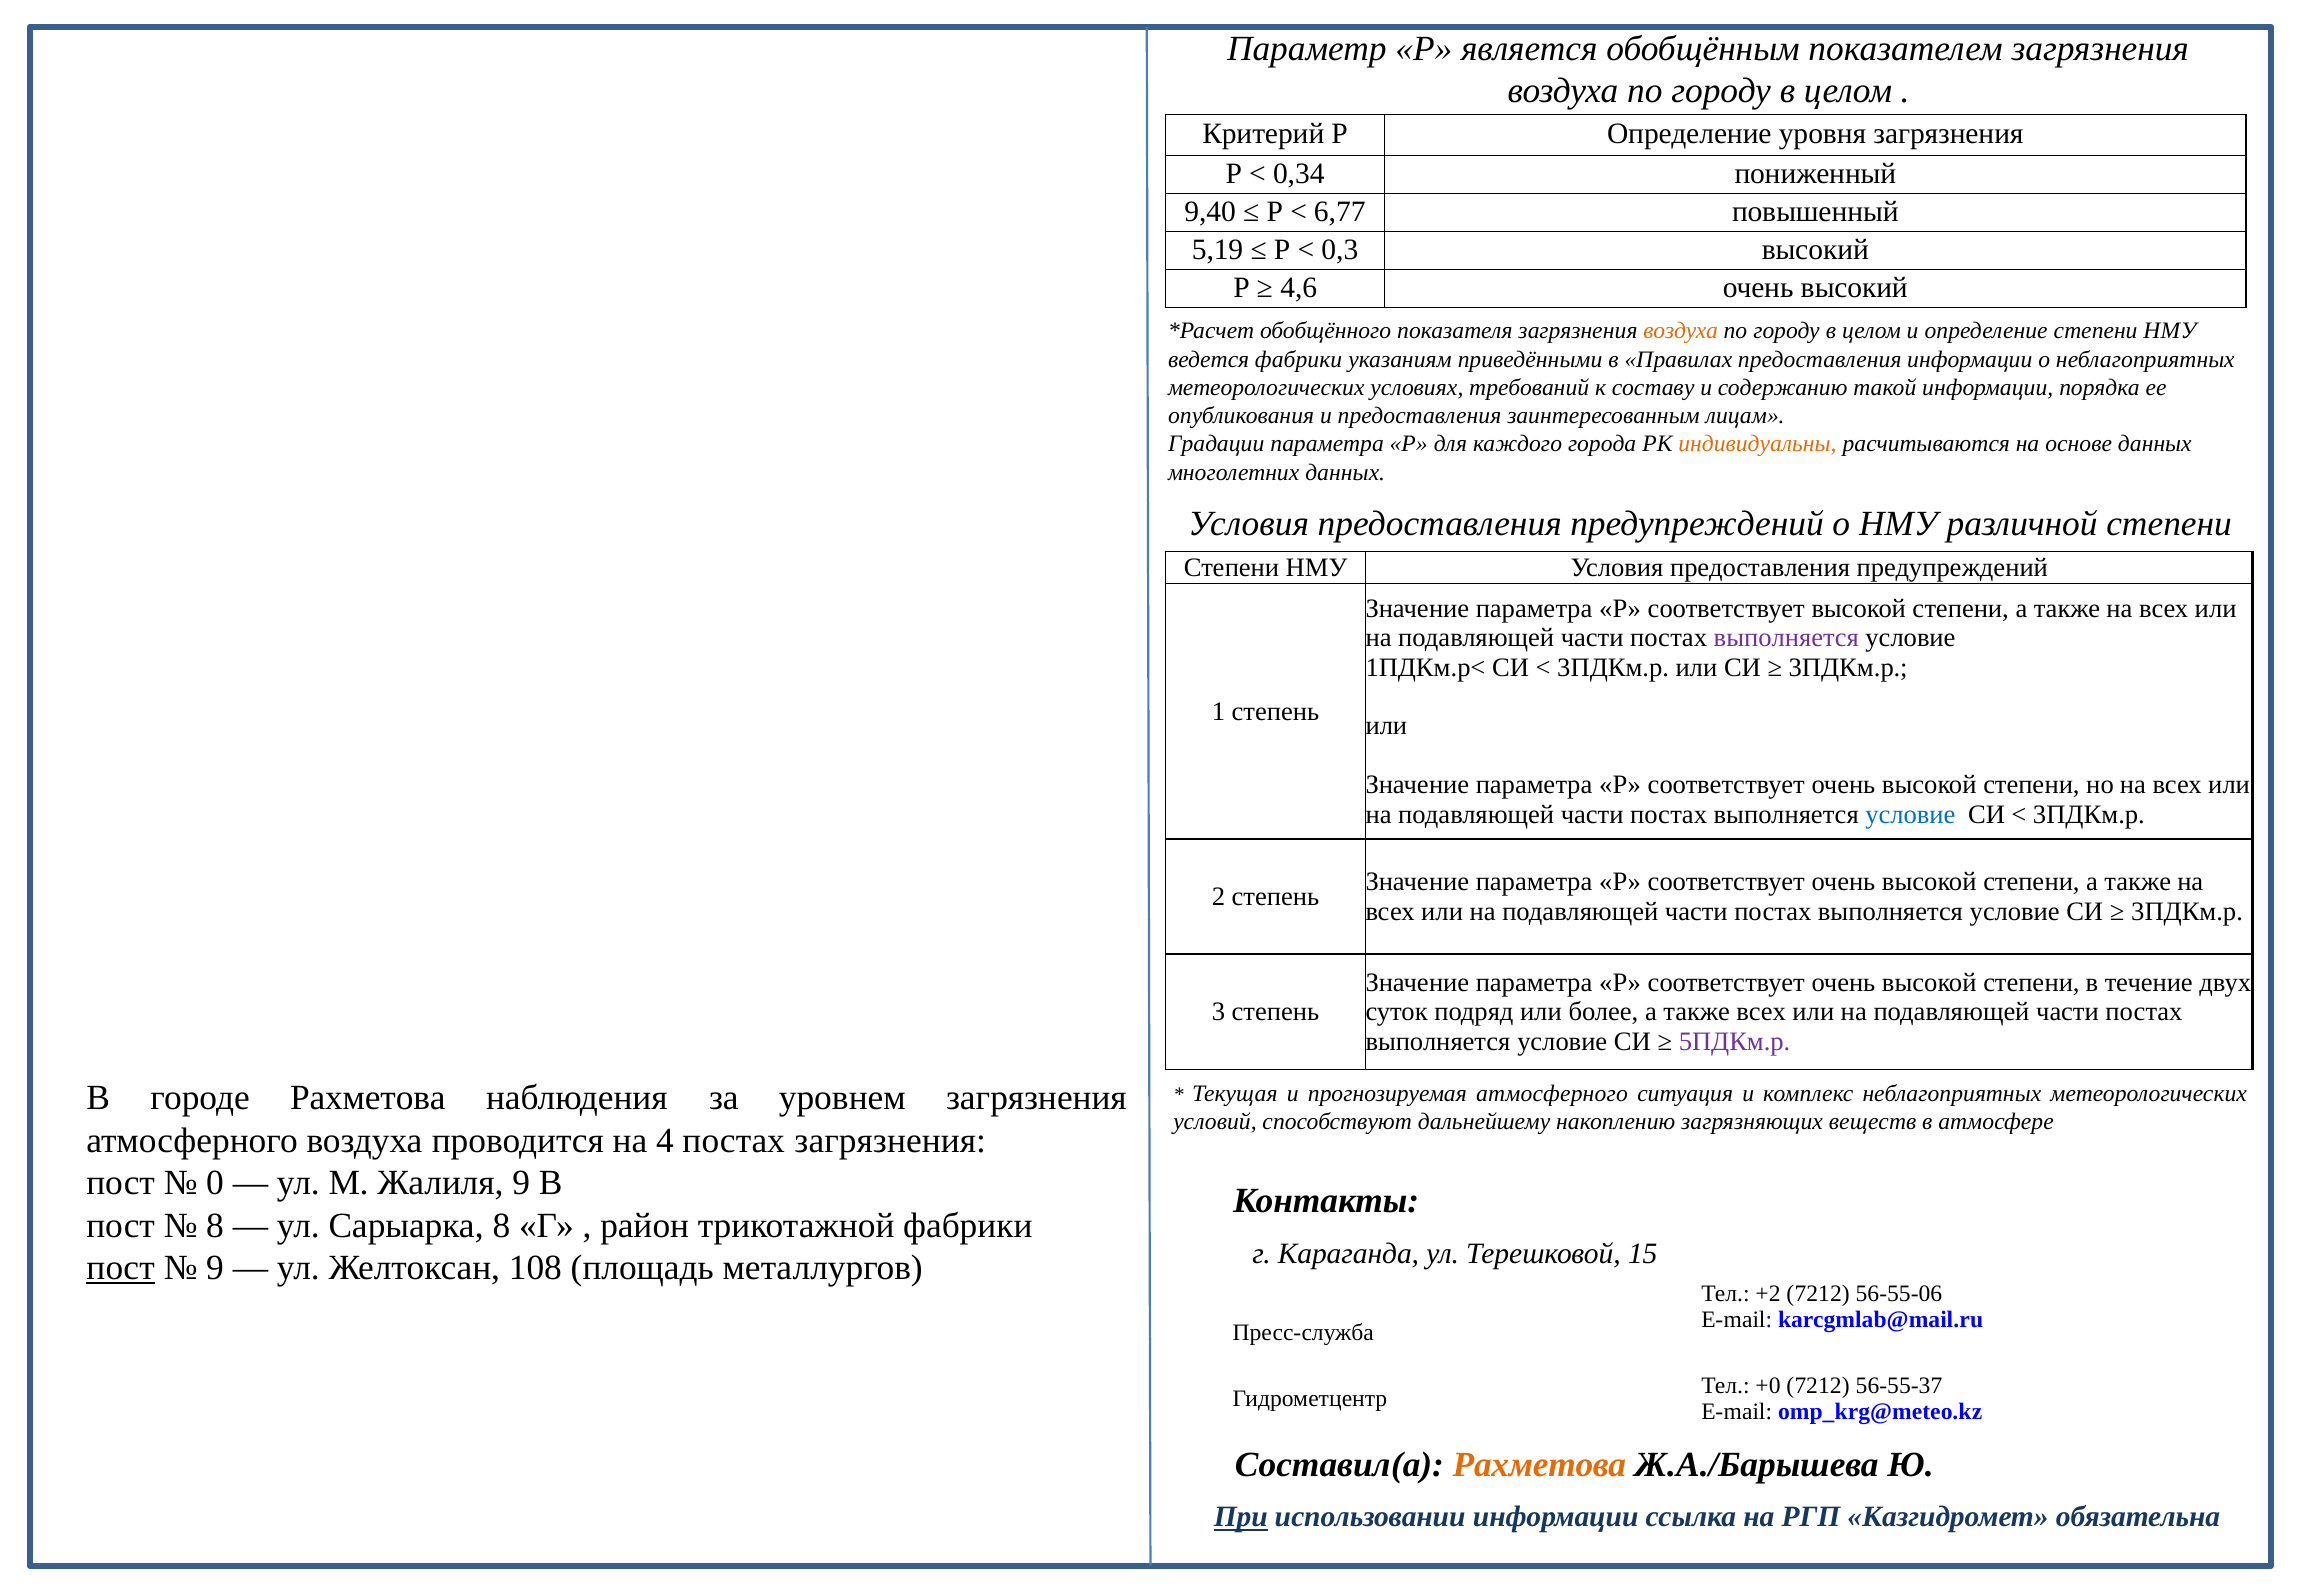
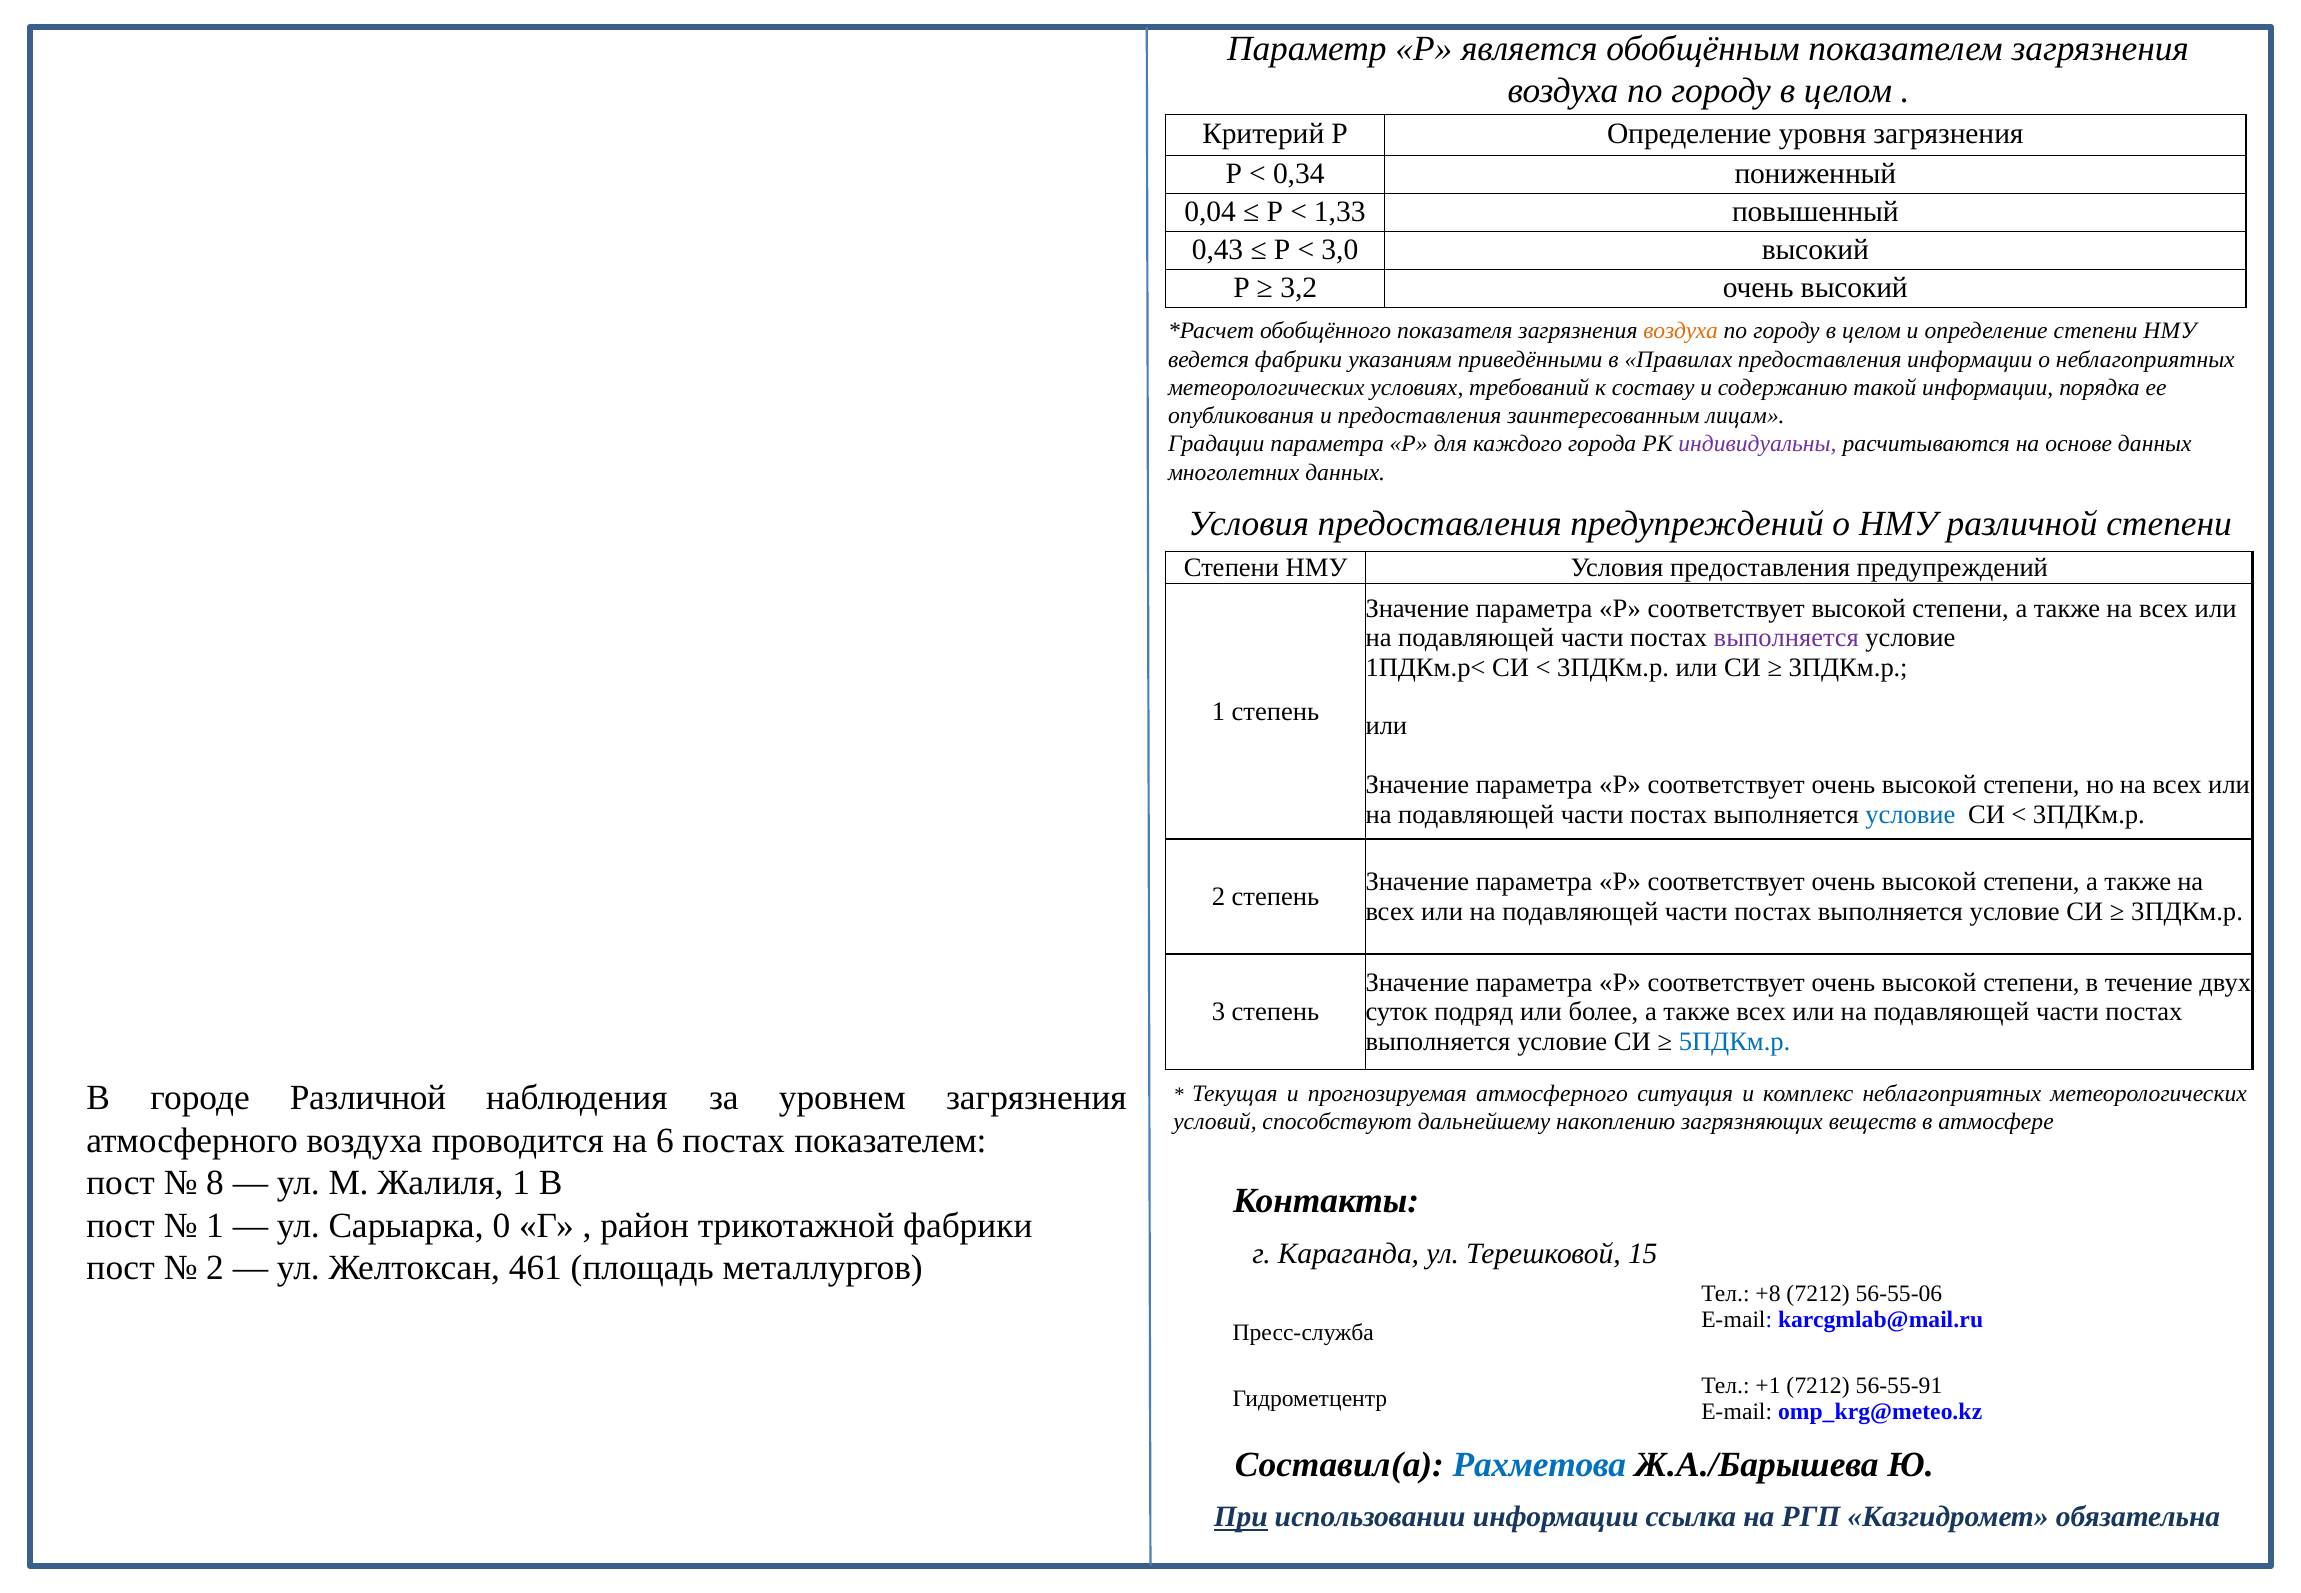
9,40: 9,40 -> 0,04
6,77: 6,77 -> 1,33
5,19: 5,19 -> 0,43
0,3: 0,3 -> 3,0
4,6: 4,6 -> 3,2
индивидуальны colour: orange -> purple
5ПДКм.р colour: purple -> blue
городе Рахметова: Рахметова -> Различной
4: 4 -> 6
постах загрязнения: загрязнения -> показателем
0: 0 -> 8
Жалиля 9: 9 -> 1
8 at (215, 1226): 8 -> 1
Сарыарка 8: 8 -> 0
пост at (121, 1268) underline: present -> none
9 at (215, 1268): 9 -> 2
108: 108 -> 461
+2: +2 -> +8
+0: +0 -> +1
56-55-37: 56-55-37 -> 56-55-91
Рахметова at (1539, 1465) colour: orange -> blue
